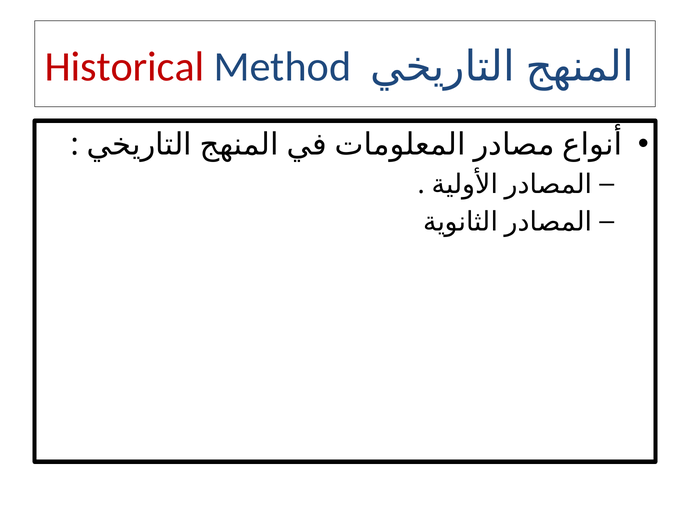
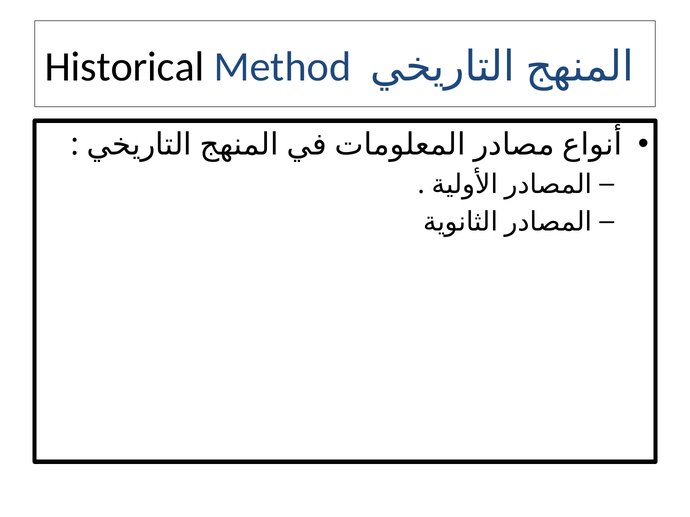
Historical colour: red -> black
